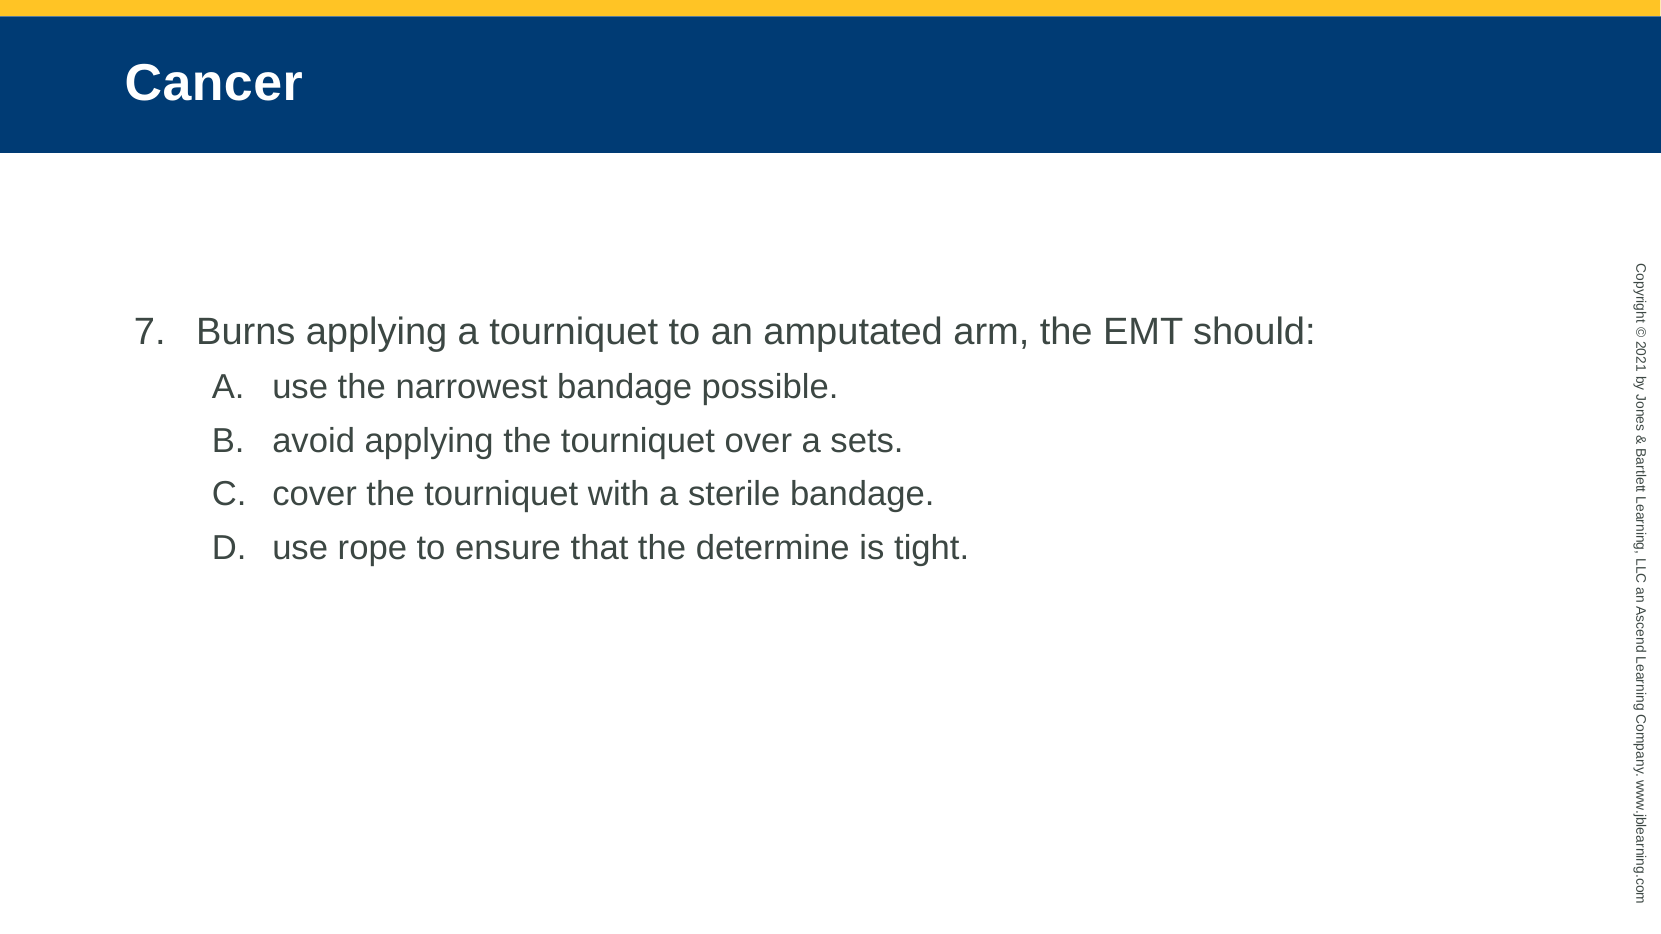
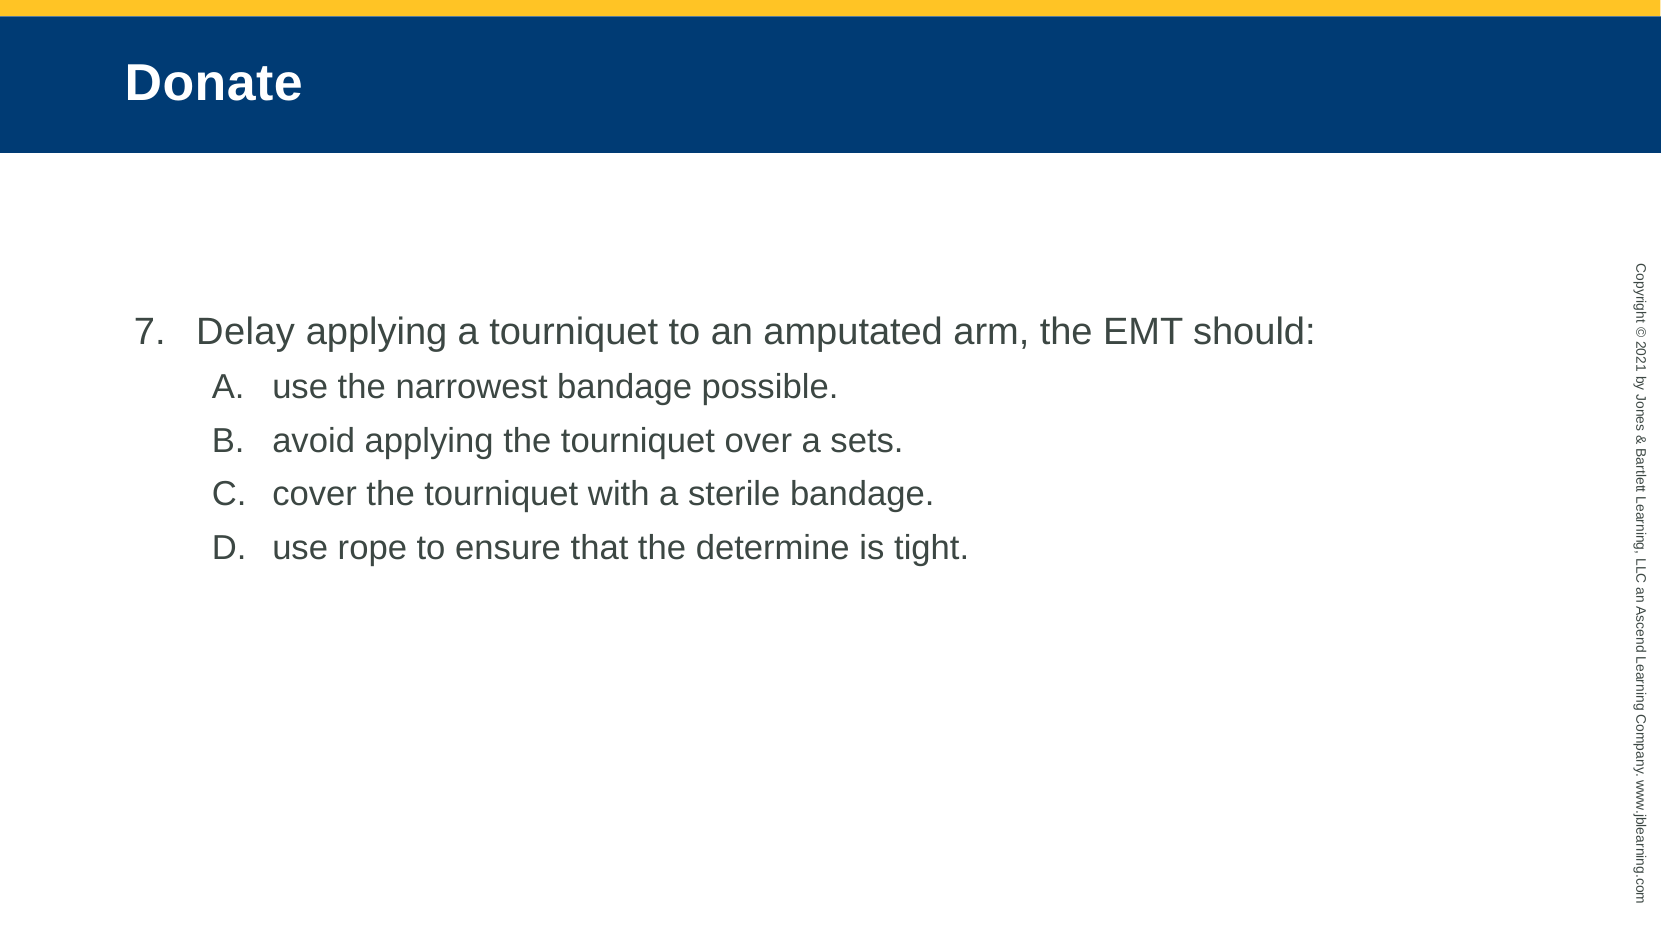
Cancer: Cancer -> Donate
Burns: Burns -> Delay
